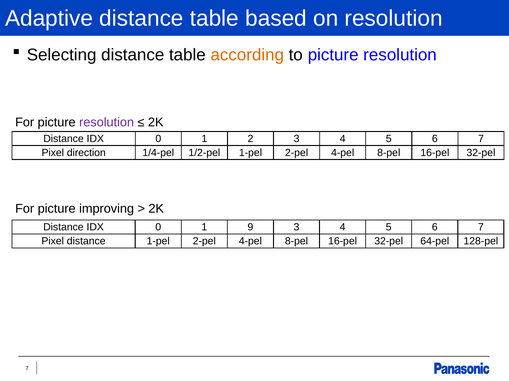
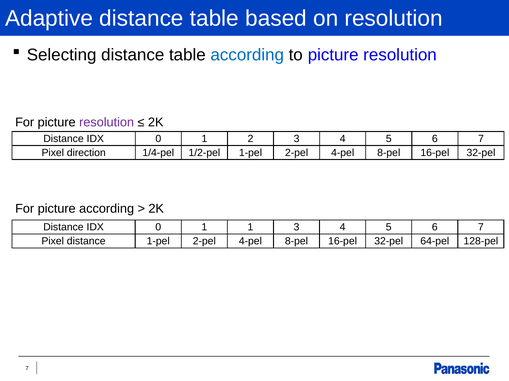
according at (247, 55) colour: orange -> blue
picture improving: improving -> according
1 9: 9 -> 1
